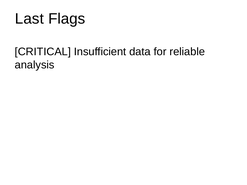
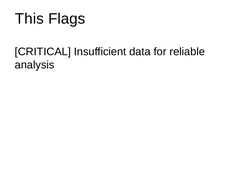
Last: Last -> This
